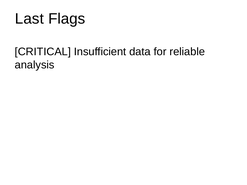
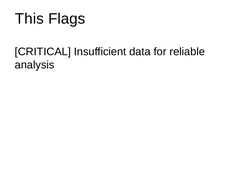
Last: Last -> This
